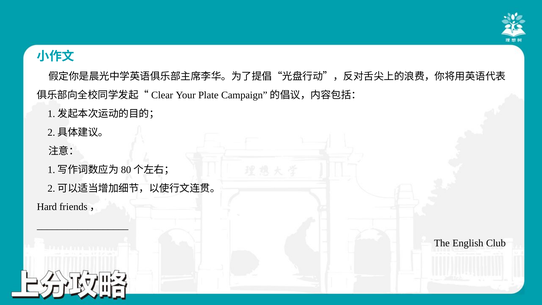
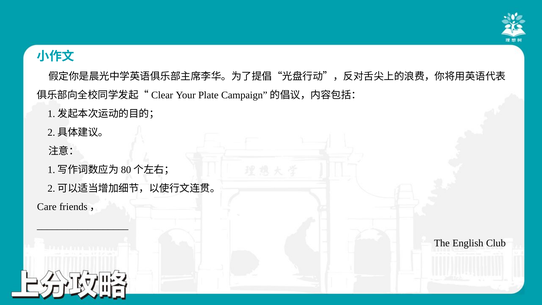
Hard: Hard -> Care
